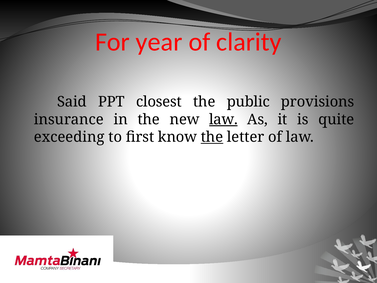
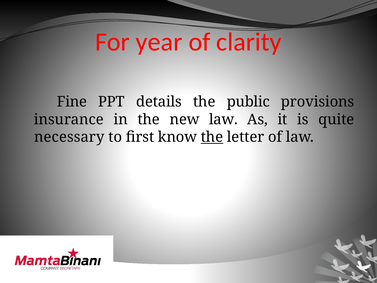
Said: Said -> Fine
closest: closest -> details
law at (223, 119) underline: present -> none
exceeding: exceeding -> necessary
